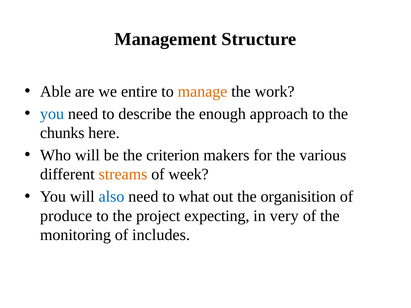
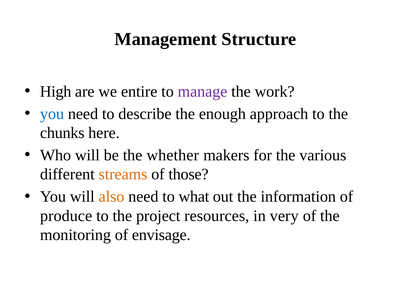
Able: Able -> High
manage colour: orange -> purple
criterion: criterion -> whether
week: week -> those
also colour: blue -> orange
organisition: organisition -> information
expecting: expecting -> resources
includes: includes -> envisage
